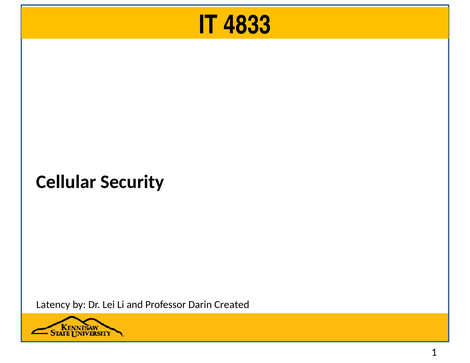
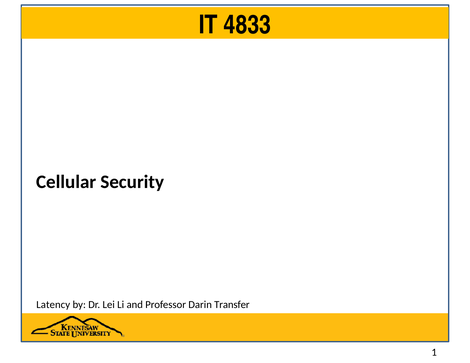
Created: Created -> Transfer
